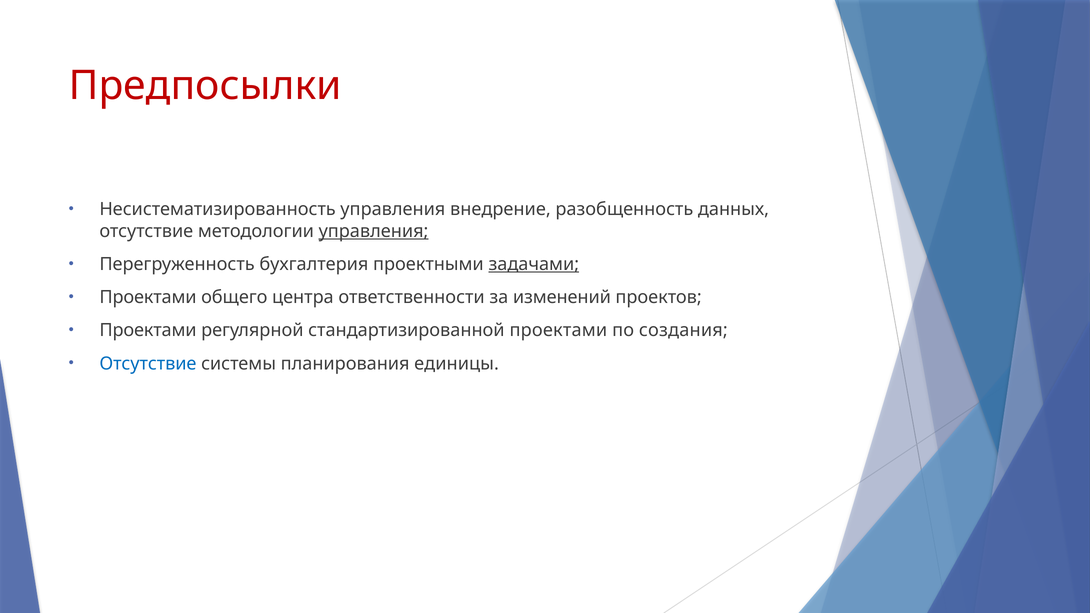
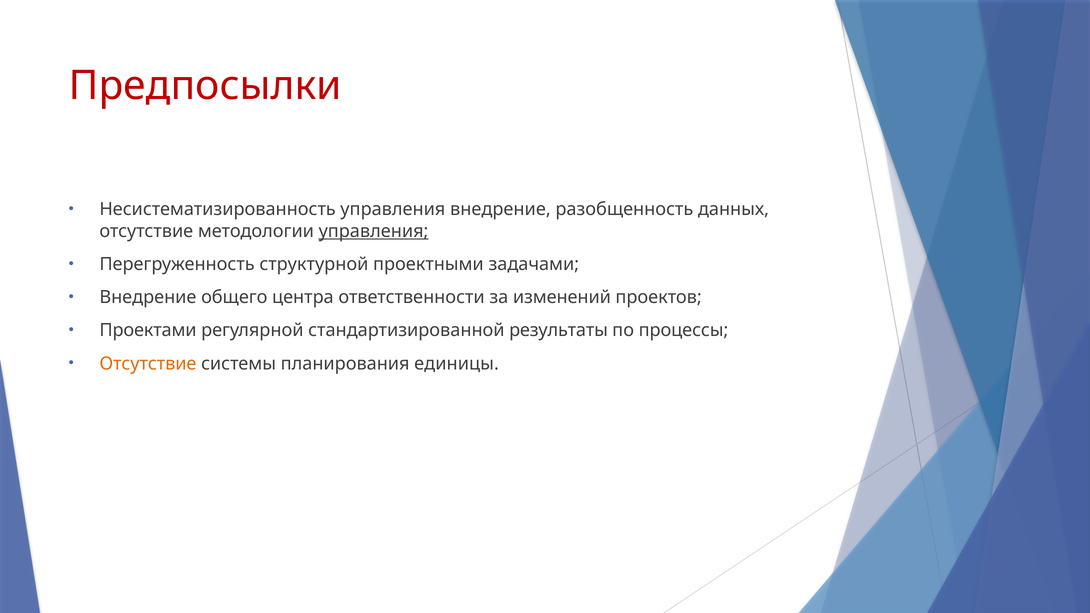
бухгалтерия: бухгалтерия -> структурной
задачами underline: present -> none
Проектами at (148, 297): Проектами -> Внедрение
стандартизированной проектами: проектами -> результаты
создания: создания -> процессы
Отсутствие at (148, 364) colour: blue -> orange
